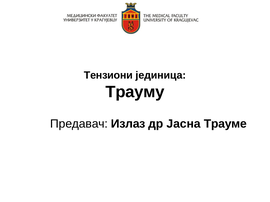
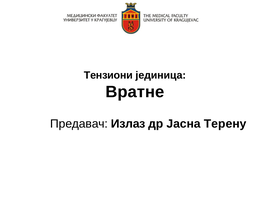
Трауму: Трауму -> Вратне
Трауме: Трауме -> Терену
